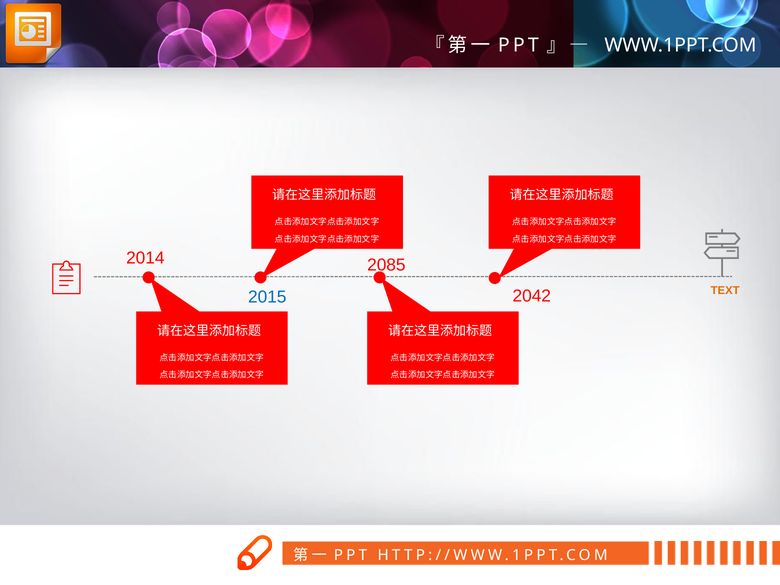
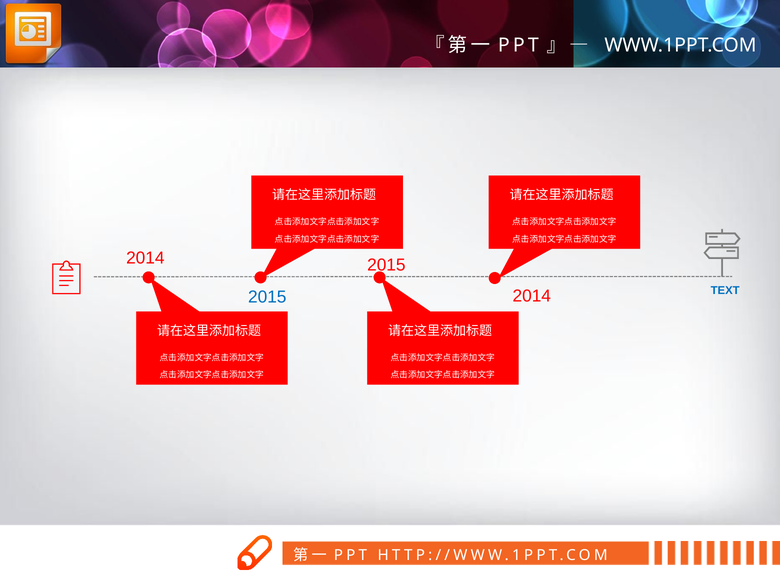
2085 at (386, 265): 2085 -> 2015
TEXT colour: orange -> blue
2042 at (532, 296): 2042 -> 2014
